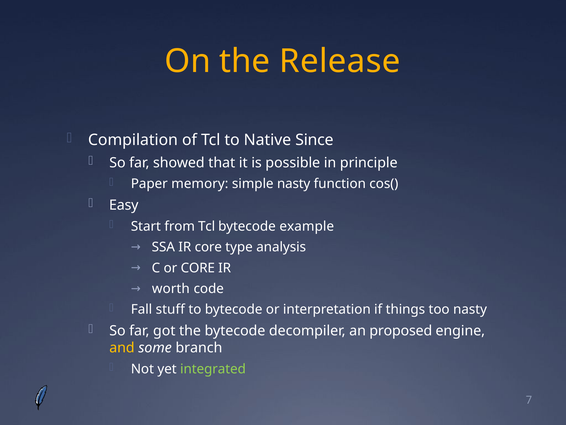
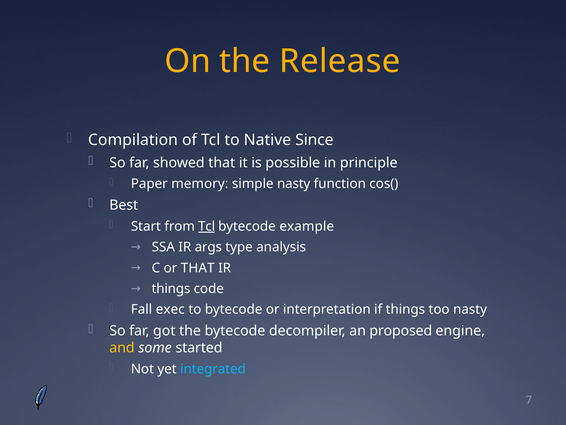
Easy: Easy -> Best
Tcl at (207, 226) underline: none -> present
IR core: core -> args
or CORE: CORE -> THAT
worth at (171, 288): worth -> things
stuff: stuff -> exec
branch: branch -> started
integrated colour: light green -> light blue
